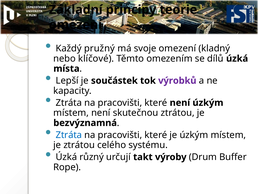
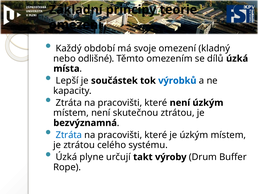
pružný: pružný -> období
klíčové: klíčové -> odlišné
výrobků colour: purple -> blue
různý: různý -> plyne
